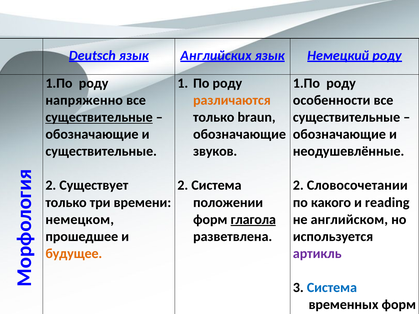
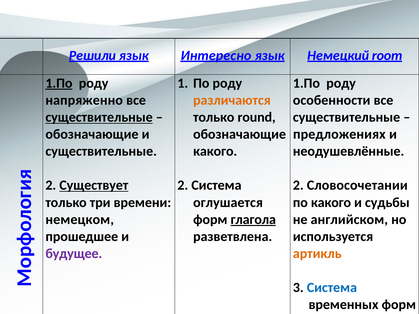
Deutsch: Deutsch -> Решили
Английских: Английских -> Интересно
Немецкий роду: роду -> room
1.По at (59, 83) underline: none -> present
braun: braun -> round
обозначающие at (339, 134): обозначающие -> предложениях
звуков at (215, 151): звуков -> какого
Существует underline: none -> present
положении: положении -> оглушается
reading: reading -> судьбы
будущее colour: orange -> purple
артикль colour: purple -> orange
